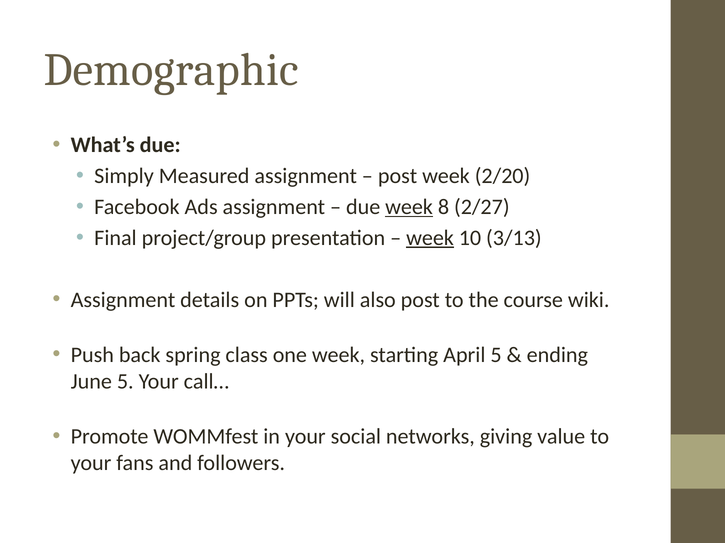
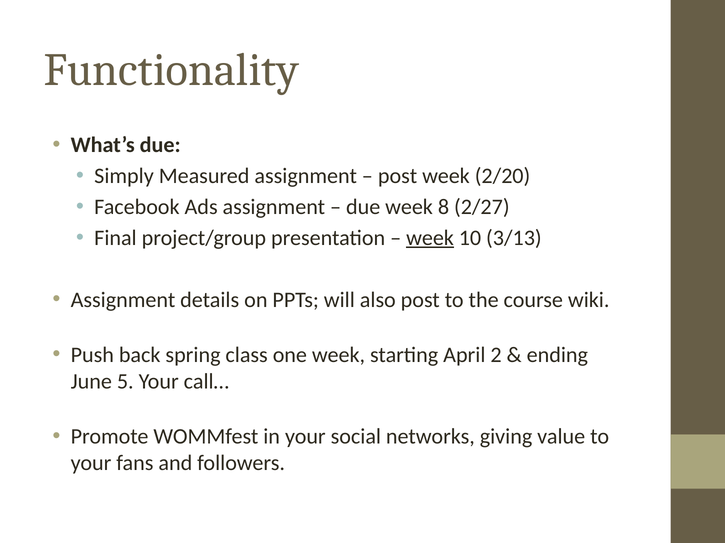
Demographic: Demographic -> Functionality
week at (409, 207) underline: present -> none
April 5: 5 -> 2
